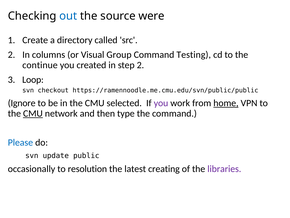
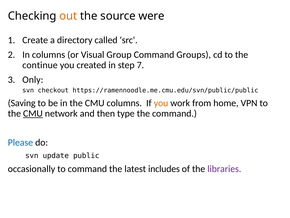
out colour: blue -> orange
Testing: Testing -> Groups
step 2: 2 -> 7
Loop: Loop -> Only
Ignore: Ignore -> Saving
CMU selected: selected -> columns
you at (161, 103) colour: purple -> orange
home underline: present -> none
to resolution: resolution -> command
creating: creating -> includes
